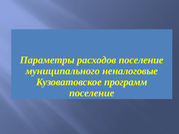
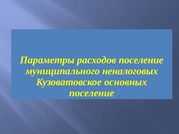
неналоговые: неналоговые -> неналоговых
программ: программ -> основных
